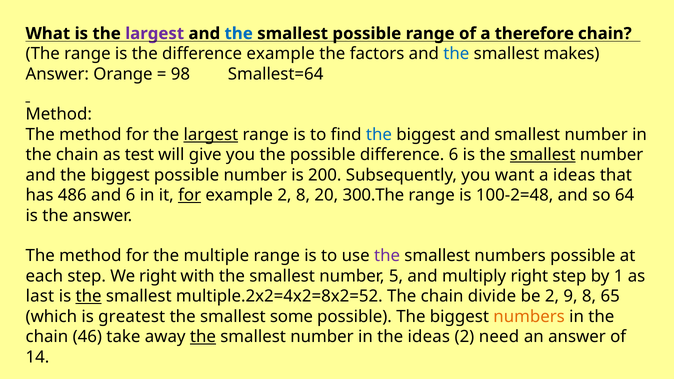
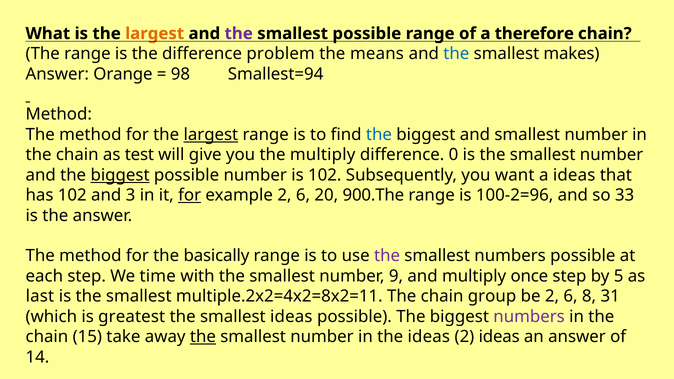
largest at (155, 34) colour: purple -> orange
the at (239, 34) colour: blue -> purple
difference example: example -> problem
factors: factors -> means
Smallest=64: Smallest=64 -> Smallest=94
the possible: possible -> multiply
difference 6: 6 -> 0
smallest at (543, 155) underline: present -> none
biggest at (120, 175) underline: none -> present
is 200: 200 -> 102
has 486: 486 -> 102
and 6: 6 -> 3
example 2 8: 8 -> 6
300.The: 300.The -> 900.The
100-2=48: 100-2=48 -> 100-2=96
64: 64 -> 33
multiple: multiple -> basically
We right: right -> time
5: 5 -> 9
multiply right: right -> once
1: 1 -> 5
the at (89, 296) underline: present -> none
multiple.2x2=4x2=8x2=52: multiple.2x2=4x2=8x2=52 -> multiple.2x2=4x2=8x2=11
divide: divide -> group
be 2 9: 9 -> 6
65: 65 -> 31
smallest some: some -> ideas
numbers at (529, 317) colour: orange -> purple
46: 46 -> 15
2 need: need -> ideas
